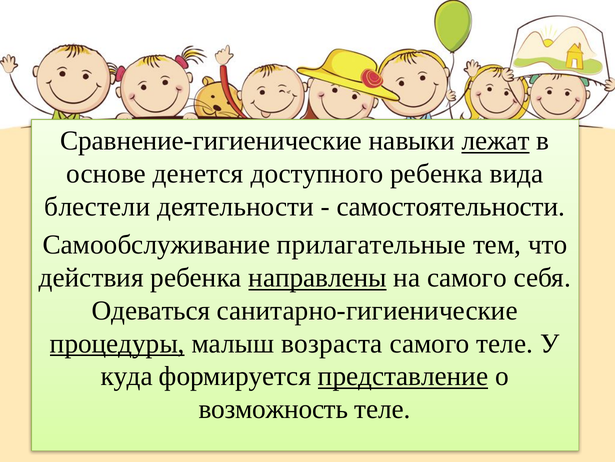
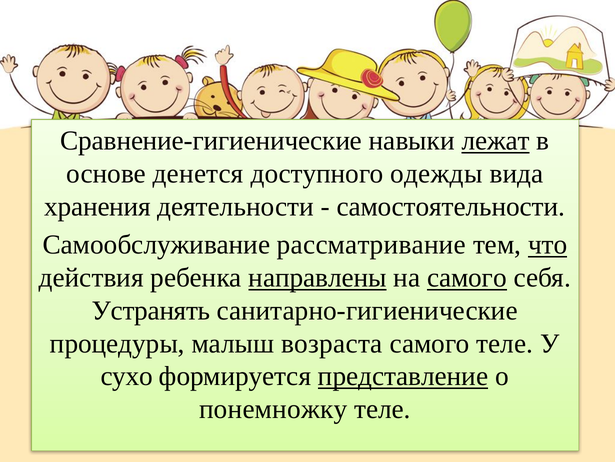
доступного ребенка: ребенка -> одежды
блестели: блестели -> хранения
прилагательные: прилагательные -> рассматривание
что underline: none -> present
самого at (467, 277) underline: none -> present
Одеваться: Одеваться -> Устранять
процедуры underline: present -> none
куда: куда -> сухо
возможность: возможность -> понемножку
